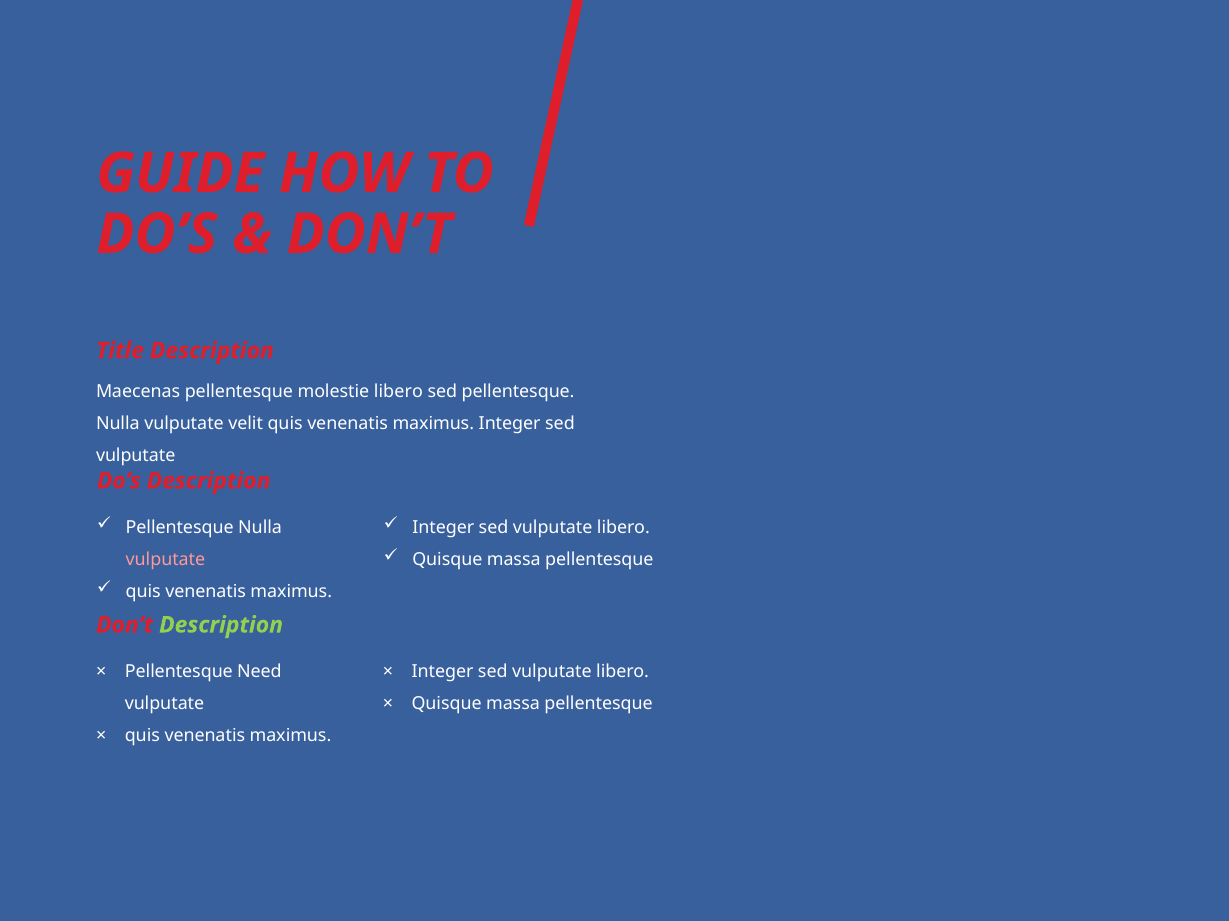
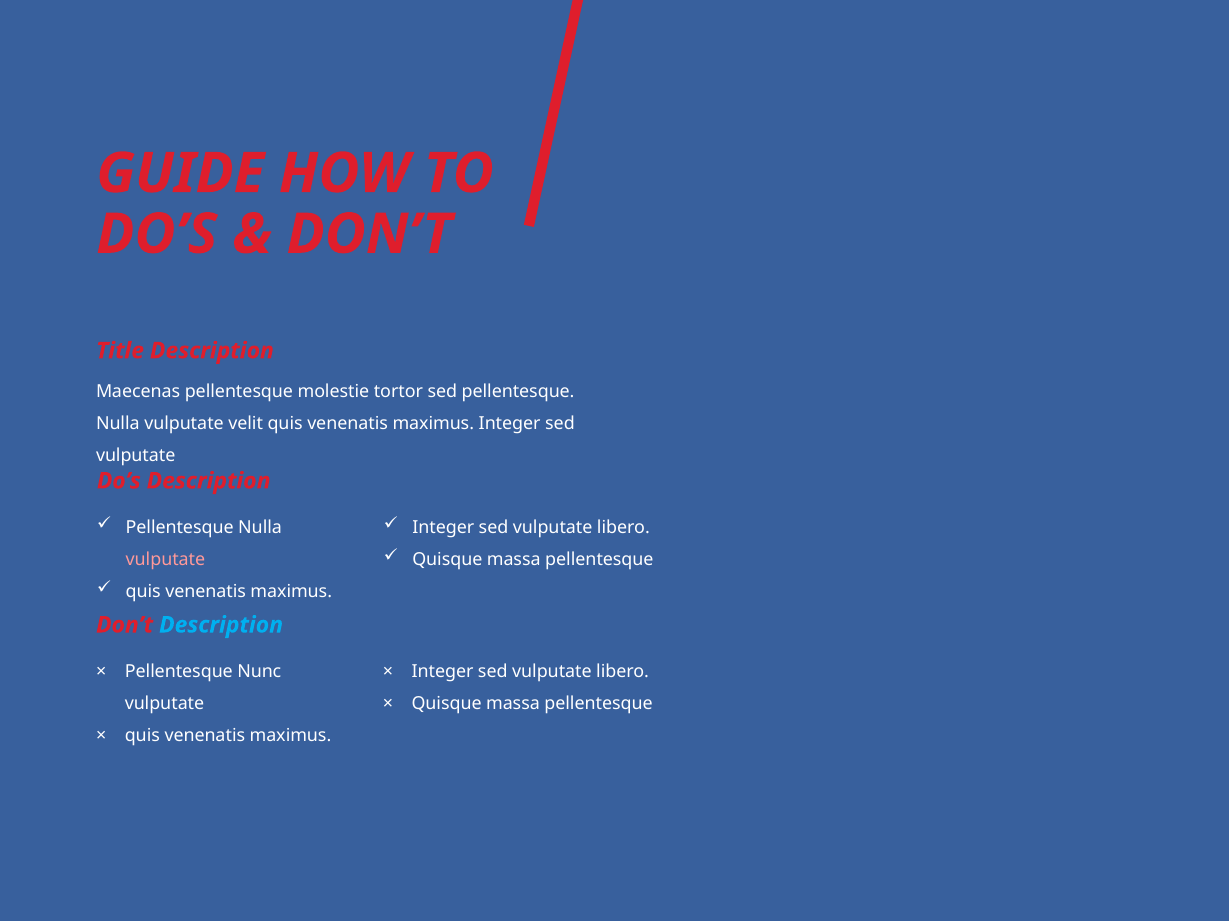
molestie libero: libero -> tortor
Description at (221, 625) colour: light green -> light blue
Need: Need -> Nunc
